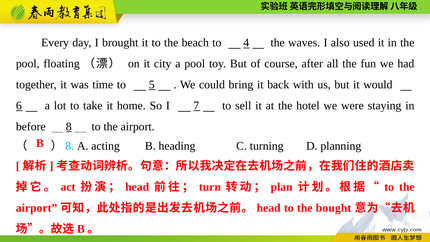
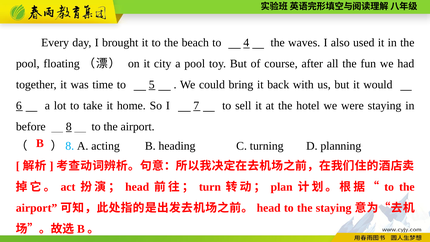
the bought: bought -> staying
